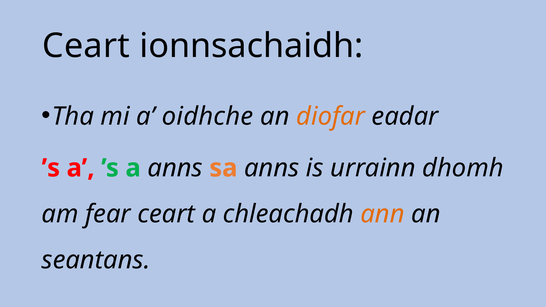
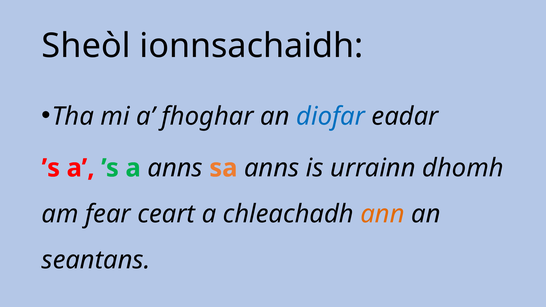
Ceart at (86, 46): Ceart -> Sheòl
oidhche: oidhche -> fhoghar
diofar colour: orange -> blue
